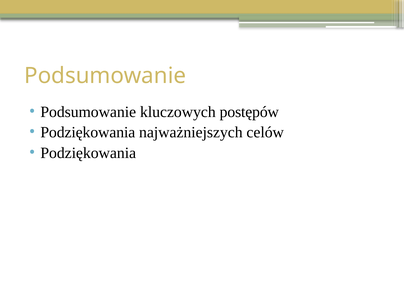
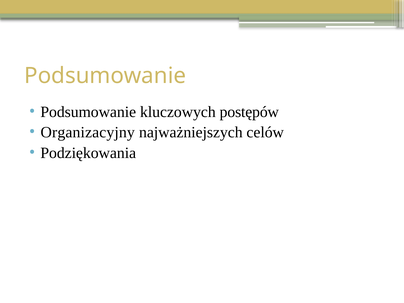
Podziękowania at (88, 132): Podziękowania -> Organizacyjny
